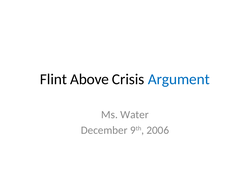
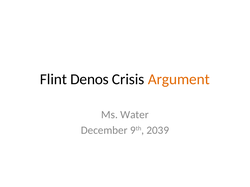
Above: Above -> Denos
Argument colour: blue -> orange
2006: 2006 -> 2039
